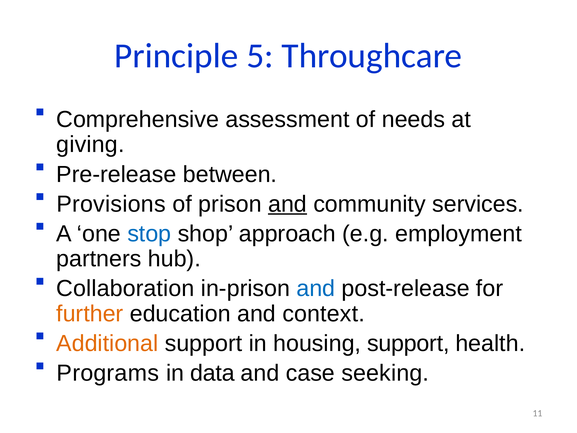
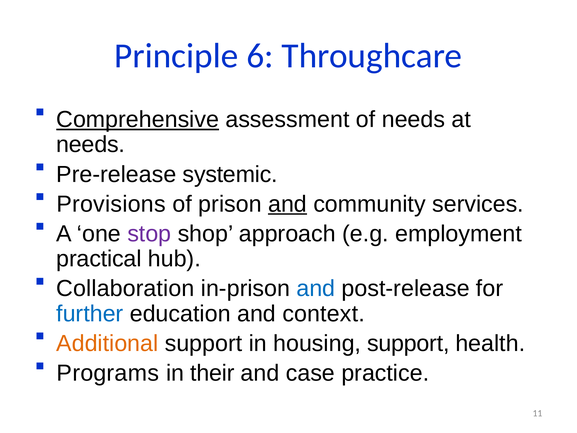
5: 5 -> 6
Comprehensive underline: none -> present
giving at (90, 145): giving -> needs
between: between -> systemic
stop colour: blue -> purple
partners: partners -> practical
further colour: orange -> blue
data: data -> their
seeking: seeking -> practice
